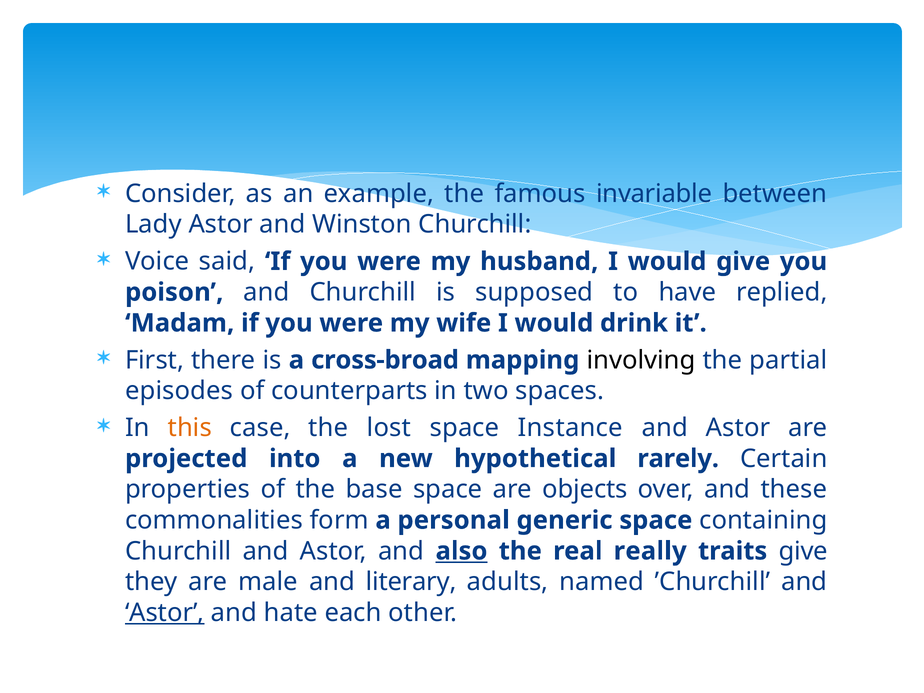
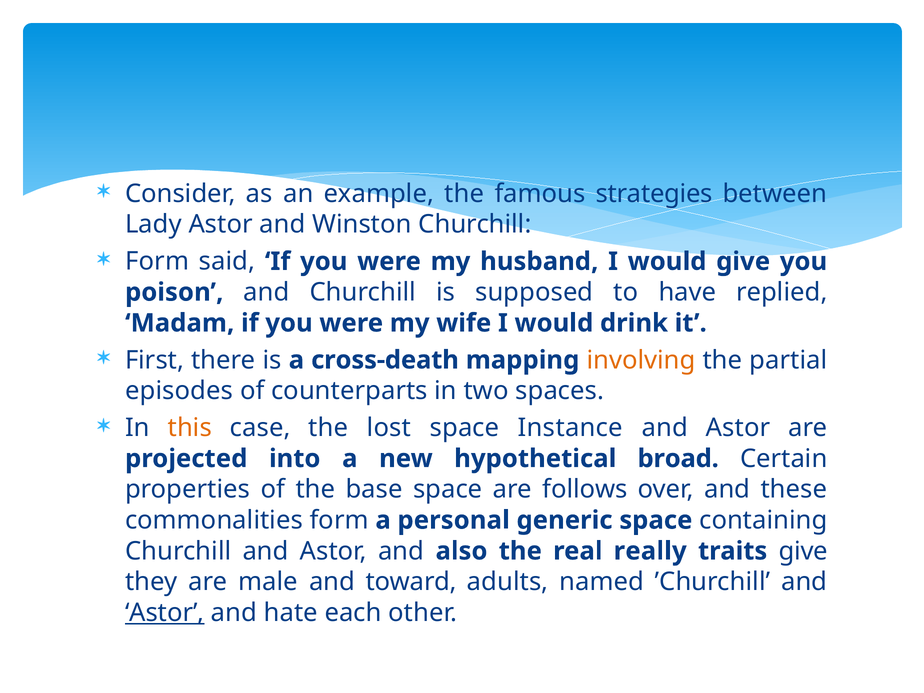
invariable: invariable -> strategies
Voice at (157, 261): Voice -> Form
cross-broad: cross-broad -> cross-death
involving colour: black -> orange
rarely: rarely -> broad
objects: objects -> follows
also underline: present -> none
literary: literary -> toward
